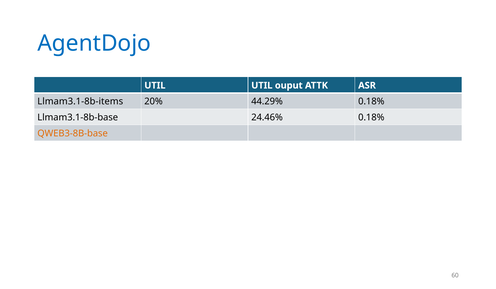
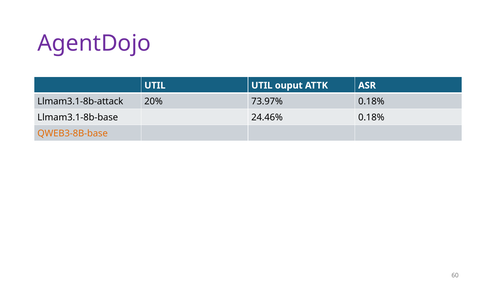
AgentDojo colour: blue -> purple
Llmam3.1-8b-items: Llmam3.1-8b-items -> Llmam3.1-8b-attack
44.29%: 44.29% -> 73.97%
